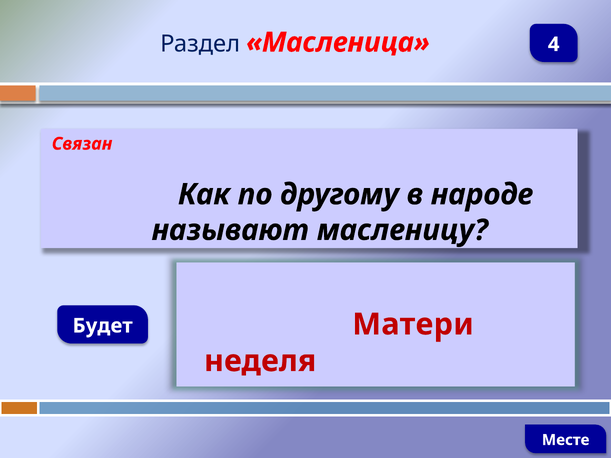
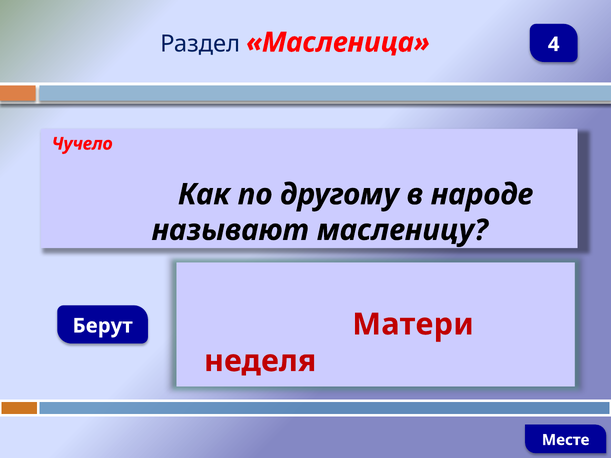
Связан: Связан -> Чучело
Будет: Будет -> Берут
